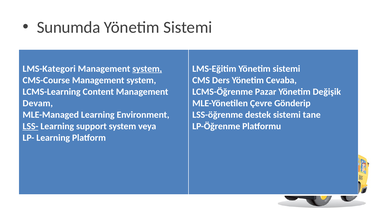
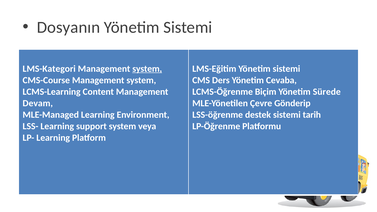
Sunumda: Sunumda -> Dosyanın
Pazar: Pazar -> Biçim
Değişik: Değişik -> Sürede
tane: tane -> tarih
LSS- underline: present -> none
